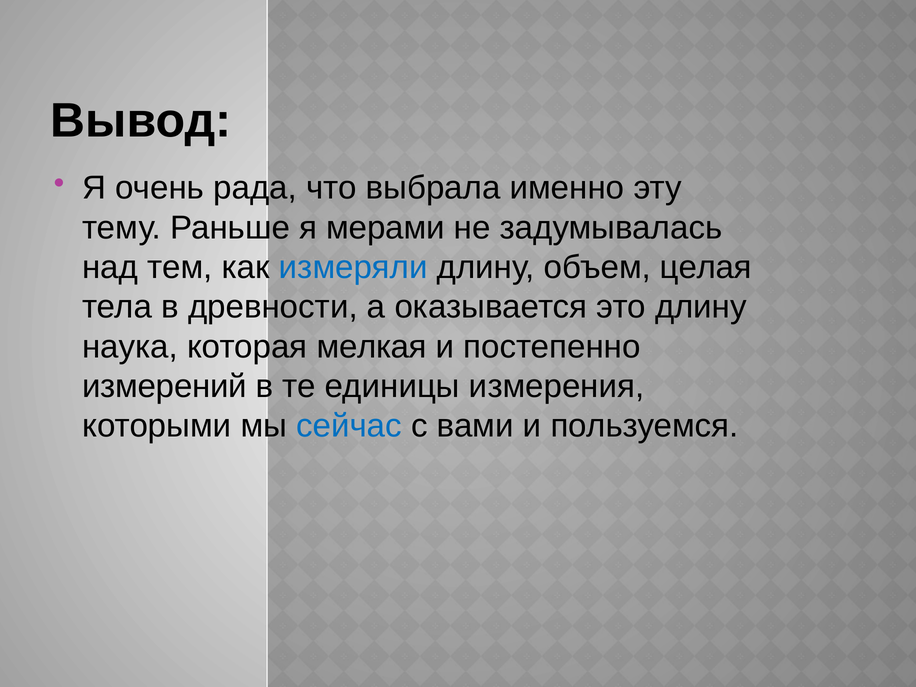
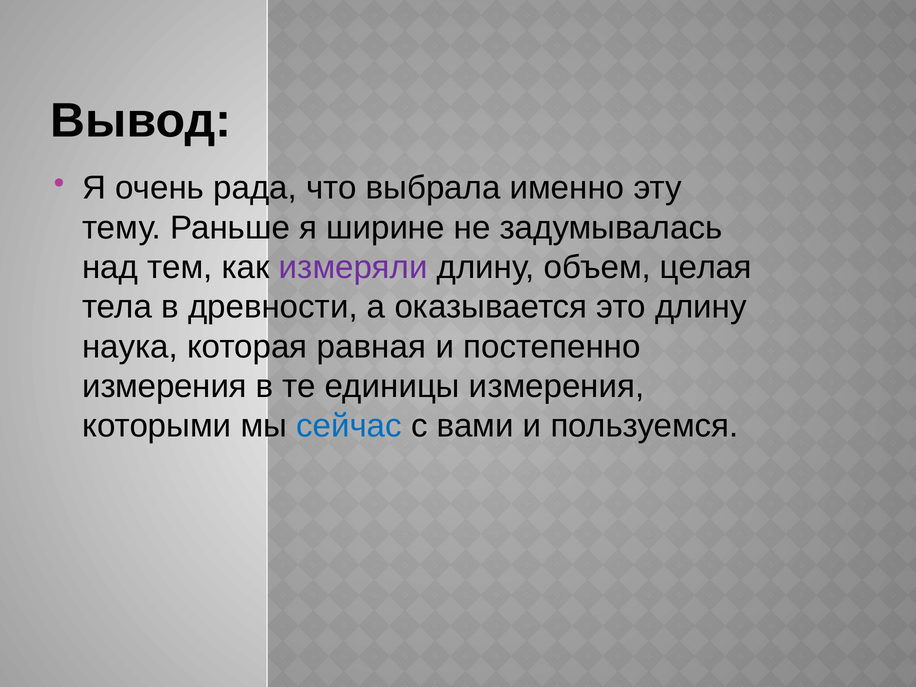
мерами: мерами -> ширине
измеряли colour: blue -> purple
мелкая: мелкая -> равная
измерений at (165, 386): измерений -> измерения
